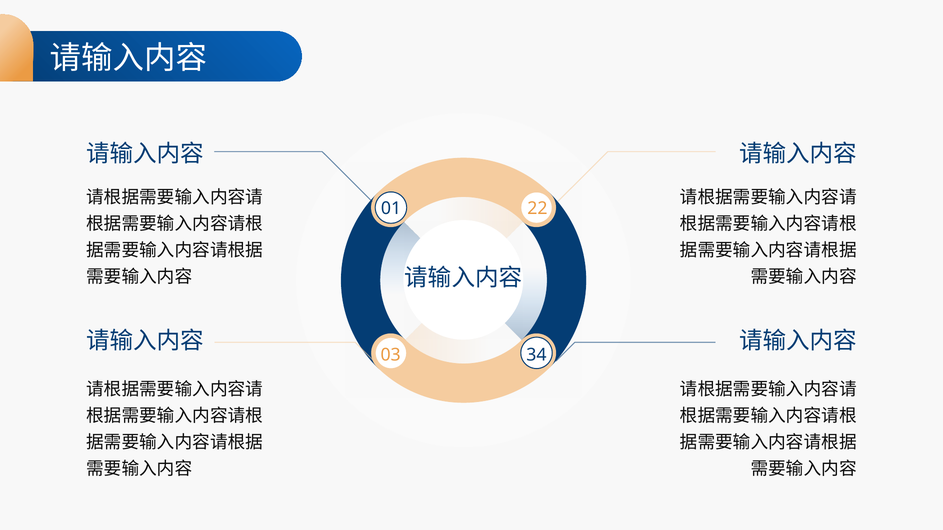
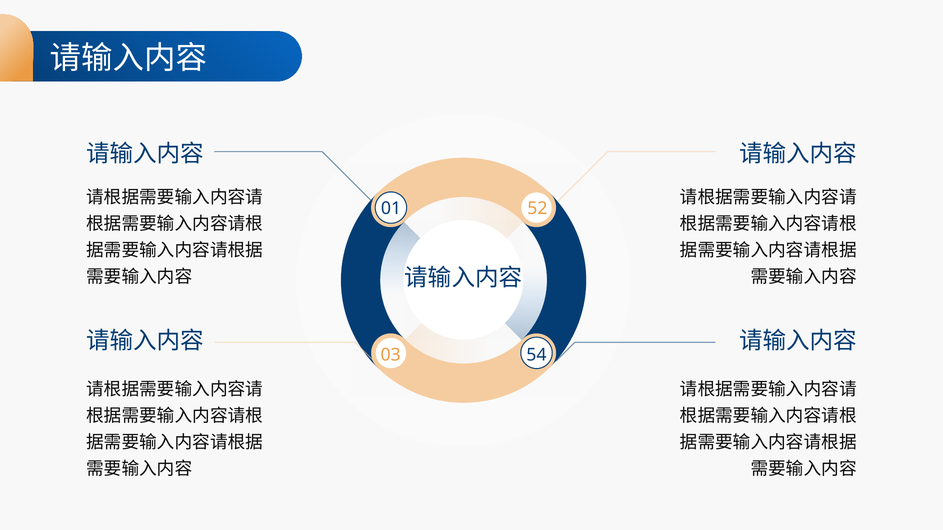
22: 22 -> 52
34: 34 -> 54
